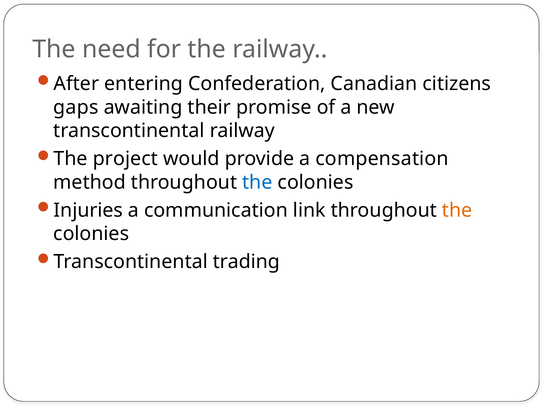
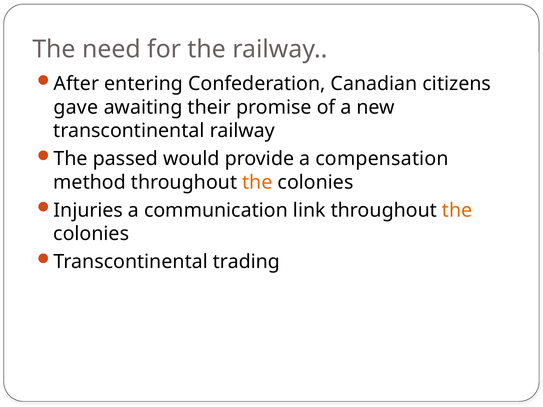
gaps: gaps -> gave
project: project -> passed
the at (257, 182) colour: blue -> orange
